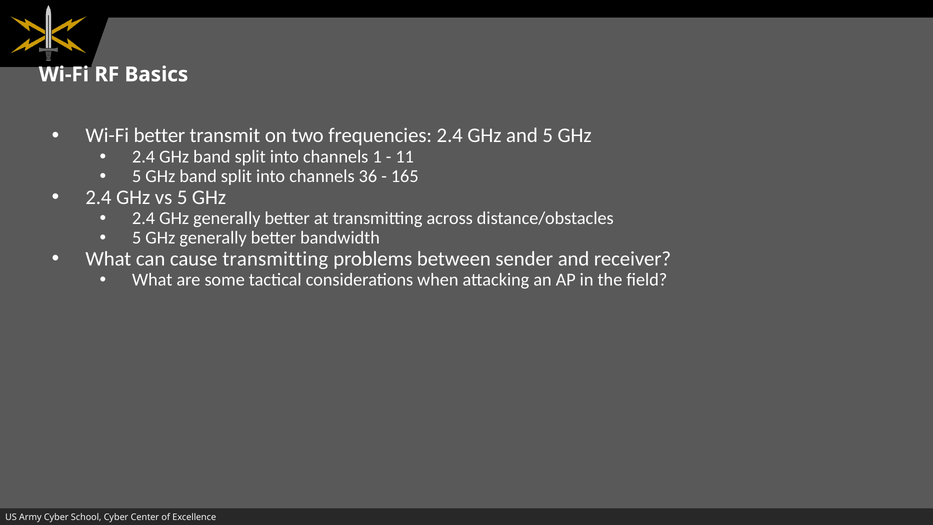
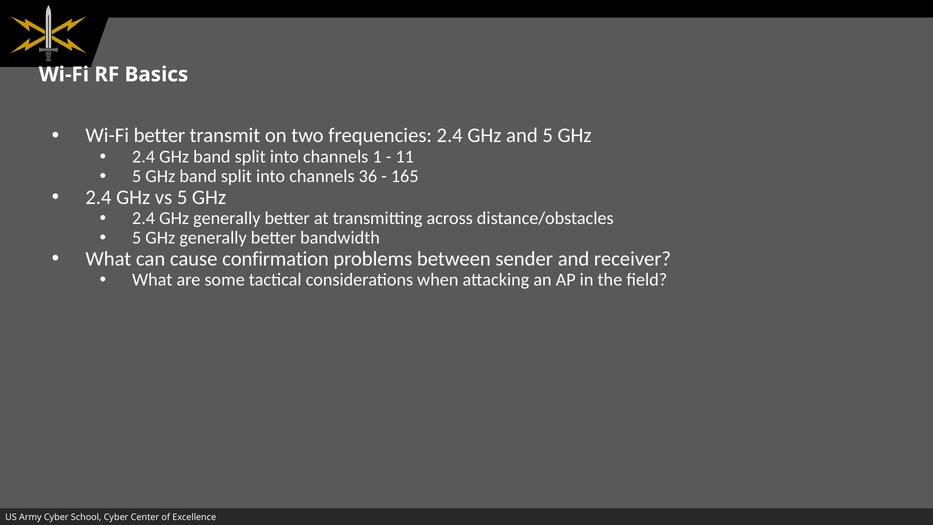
cause transmitting: transmitting -> confirmation
